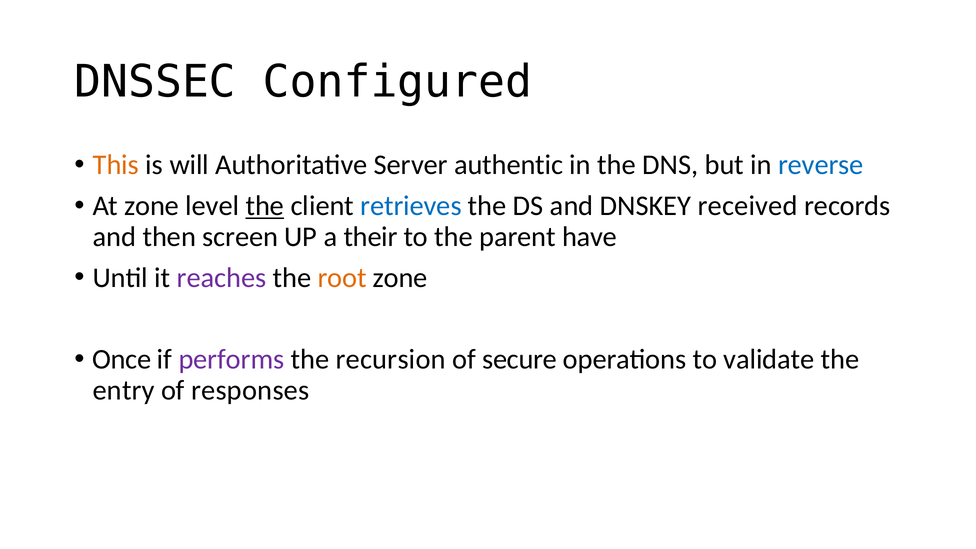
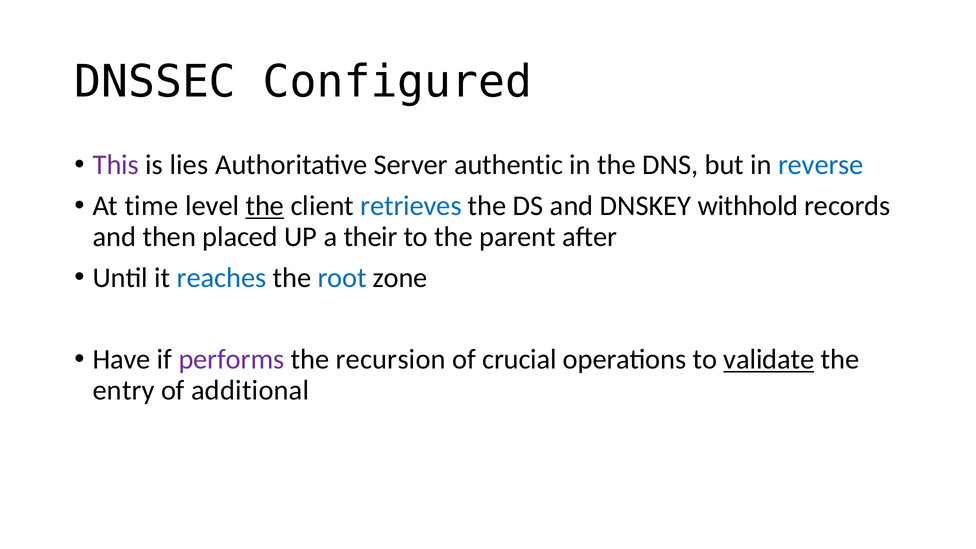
This colour: orange -> purple
will: will -> lies
At zone: zone -> time
received: received -> withhold
screen: screen -> placed
have: have -> after
reaches colour: purple -> blue
root colour: orange -> blue
Once: Once -> Have
secure: secure -> crucial
validate underline: none -> present
responses: responses -> additional
